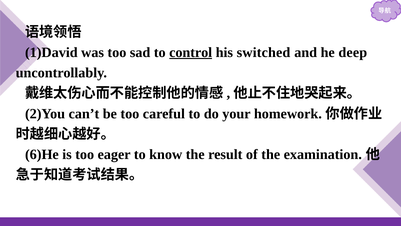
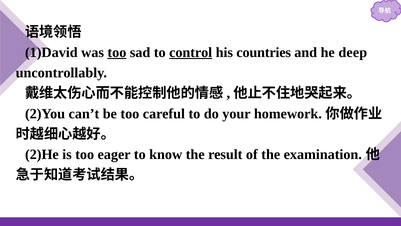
too at (117, 52) underline: none -> present
switched: switched -> countries
6)He: 6)He -> 2)He
